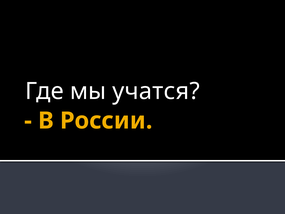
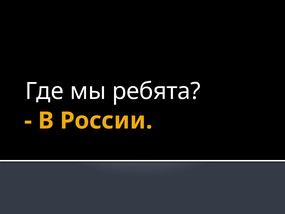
учатся: учатся -> ребята
